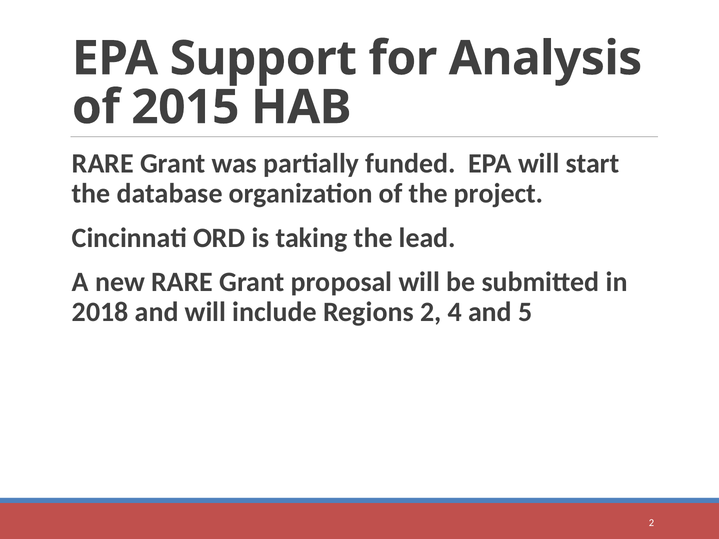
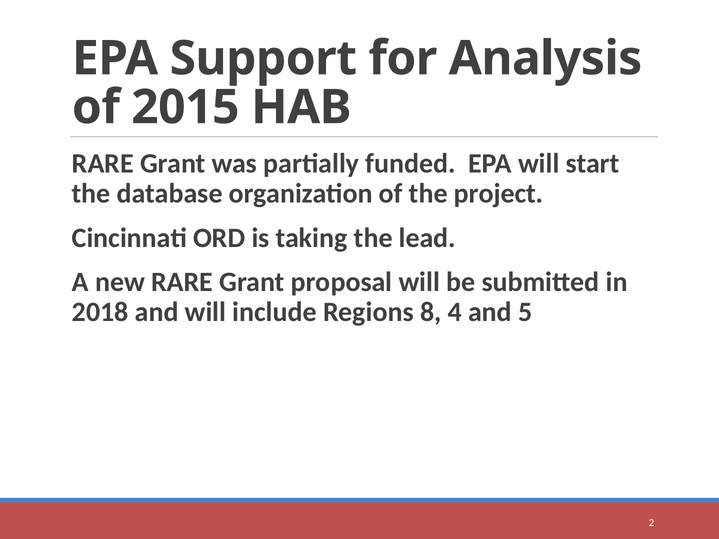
Regions 2: 2 -> 8
